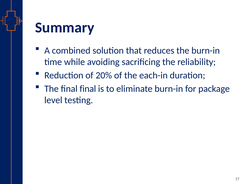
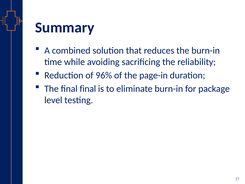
20%: 20% -> 96%
each-in: each-in -> page-in
